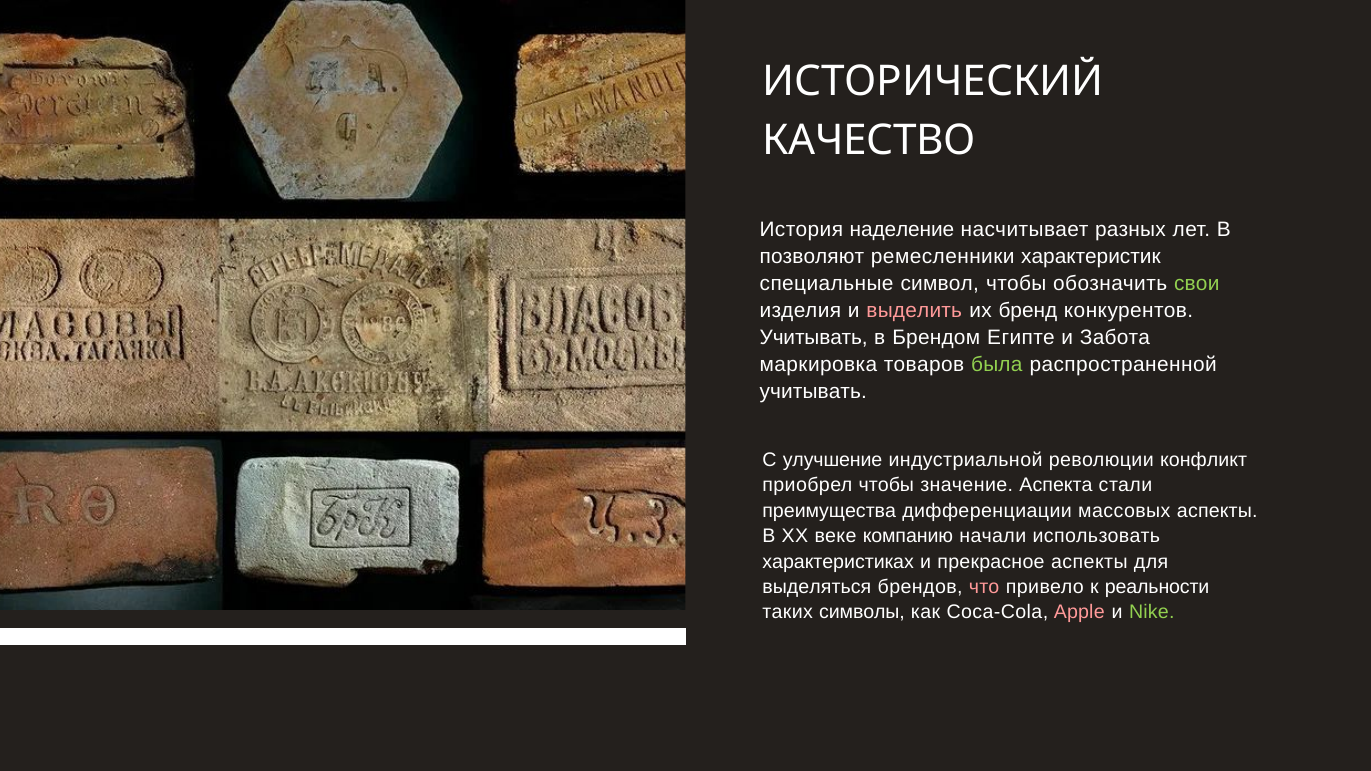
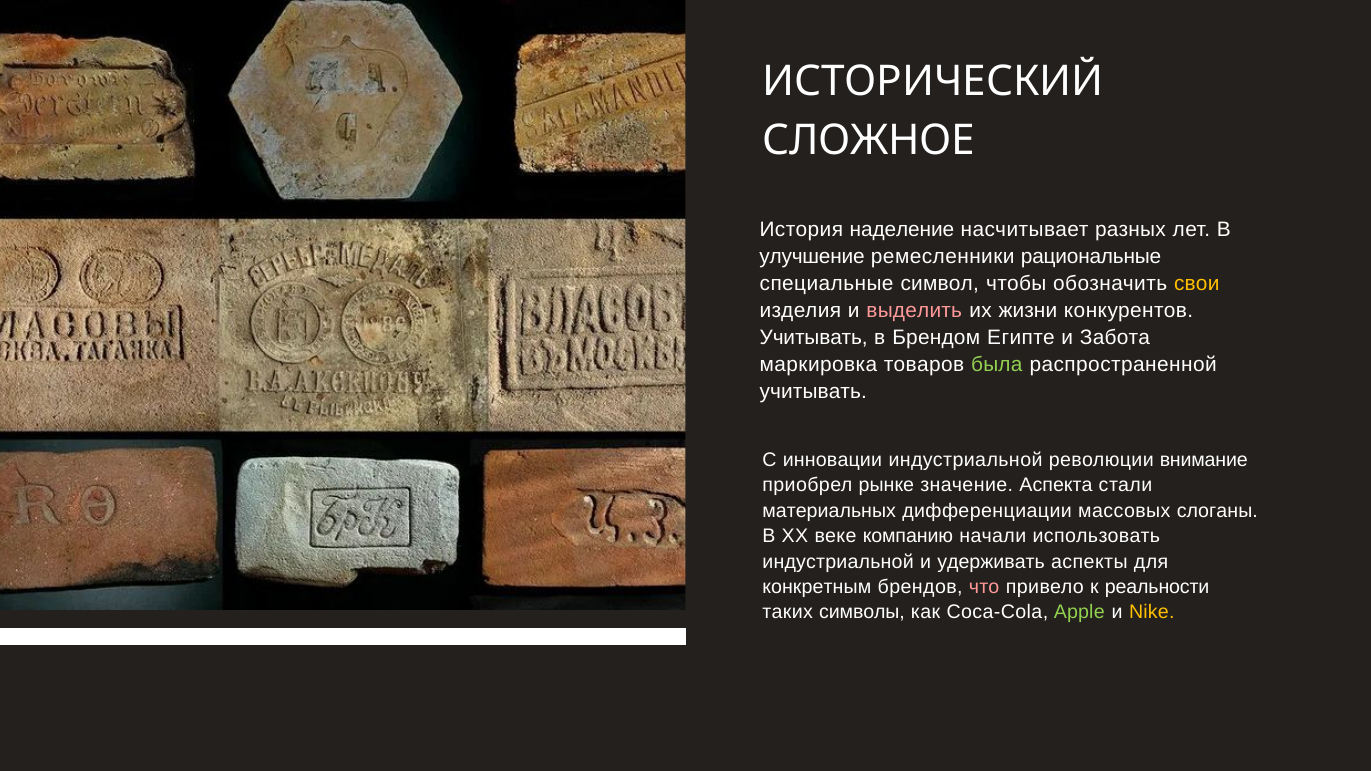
КАЧЕСТВО: КАЧЕСТВО -> СЛОЖНОЕ
позволяют: позволяют -> улучшение
характеристик: характеристик -> рациональные
свои colour: light green -> yellow
бренд: бренд -> жизни
улучшение: улучшение -> инновации
конфликт: конфликт -> внимание
приобрел чтобы: чтобы -> рынке
преимущества: преимущества -> материальных
массовых аспекты: аспекты -> слоганы
характеристиках at (838, 562): характеристиках -> индустриальной
прекрасное: прекрасное -> удерживать
выделяться: выделяться -> конкретным
Apple colour: pink -> light green
Nike colour: light green -> yellow
